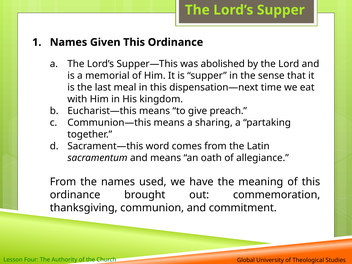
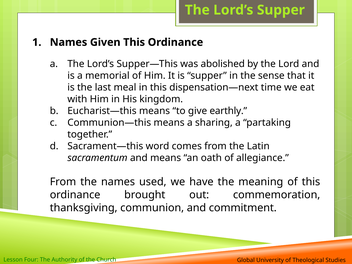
preach: preach -> earthly
